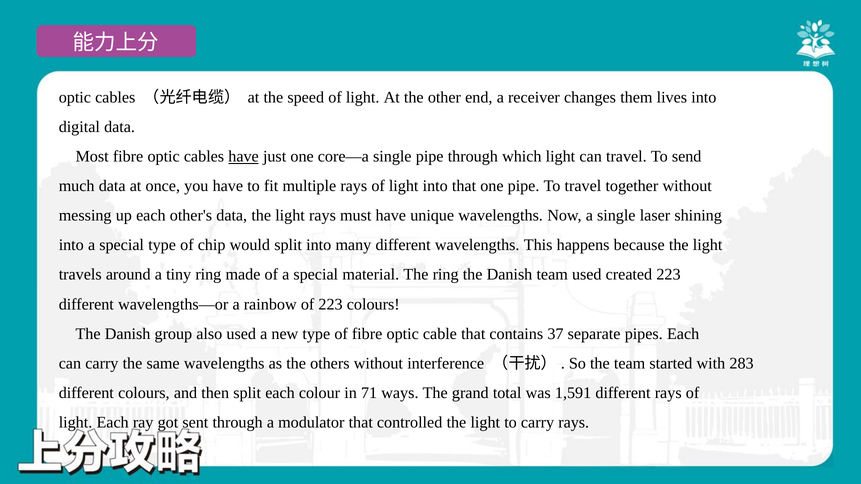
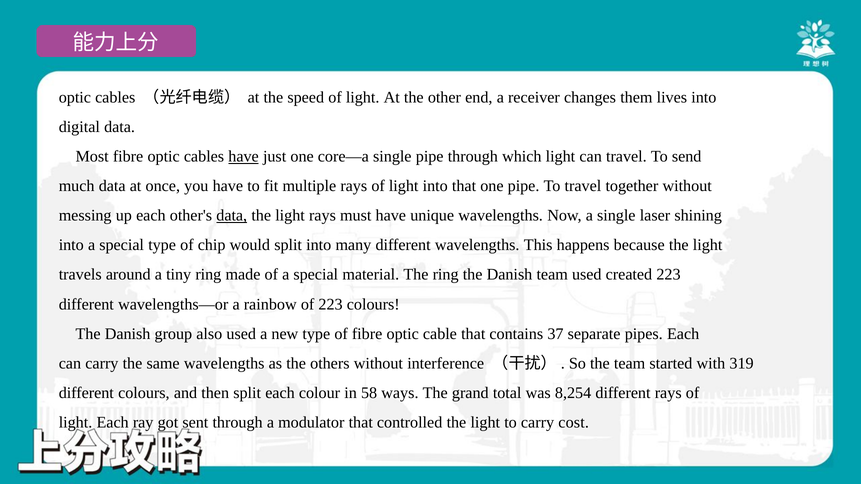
data at (232, 216) underline: none -> present
283: 283 -> 319
71: 71 -> 58
1,591: 1,591 -> 8,254
carry rays: rays -> cost
